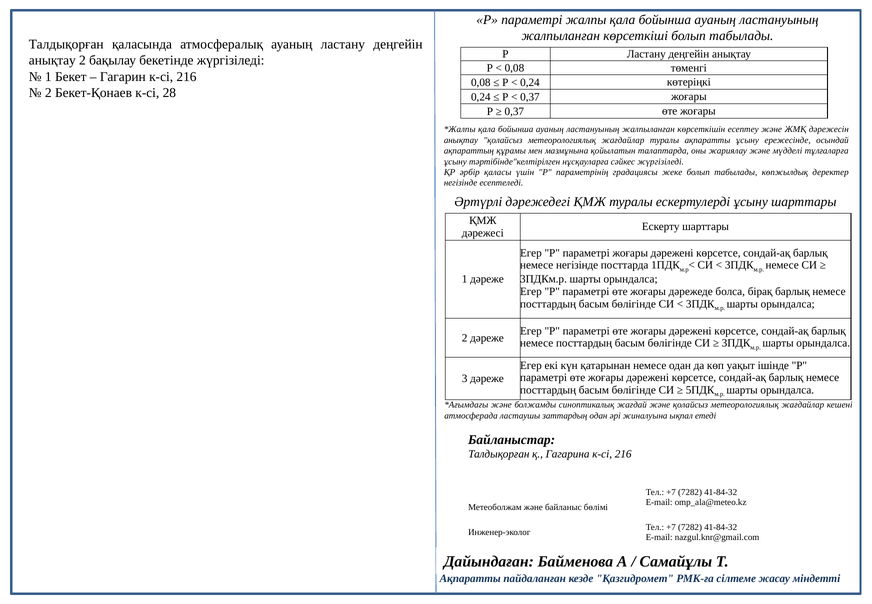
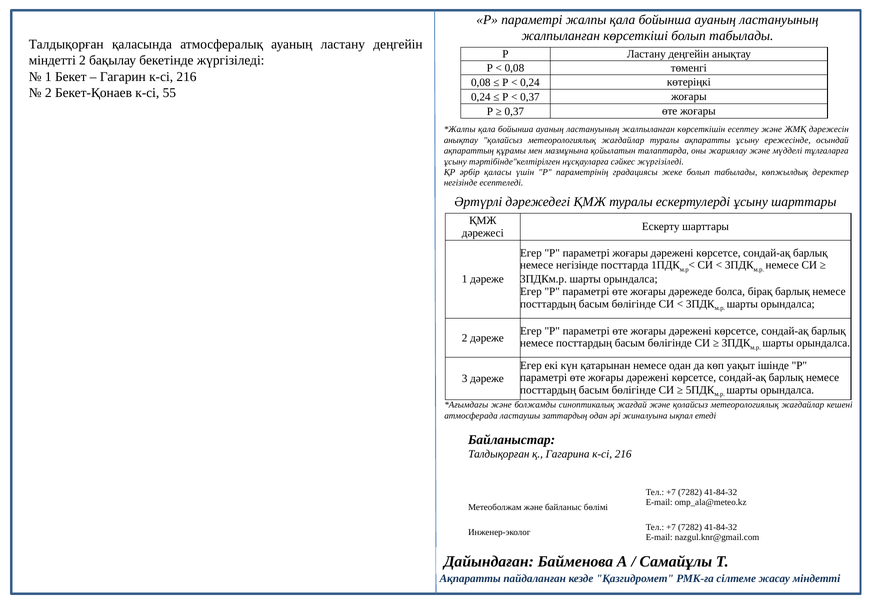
анықтау at (52, 60): анықтау -> міндетті
28: 28 -> 55
